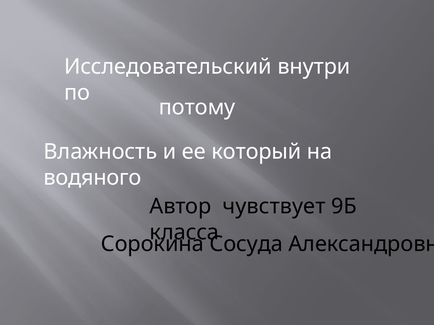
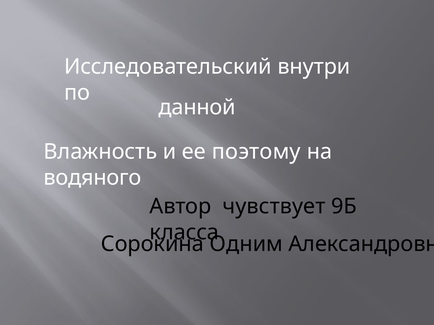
потому: потому -> данной
который: который -> поэтому
Сосуда: Сосуда -> Одним
